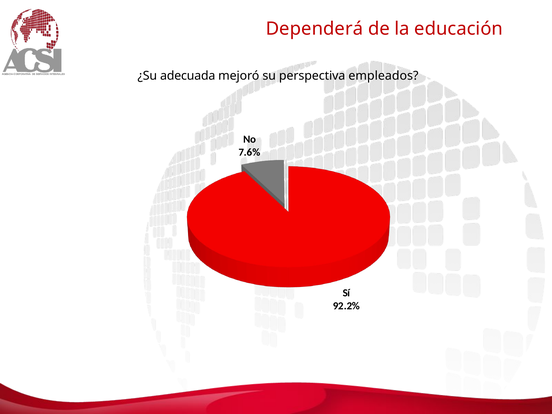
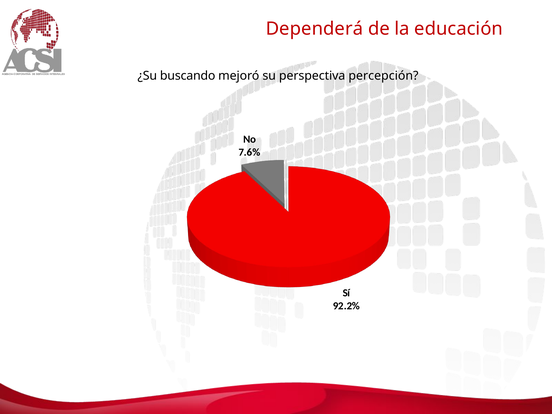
adecuada: adecuada -> buscando
empleados: empleados -> percepción
